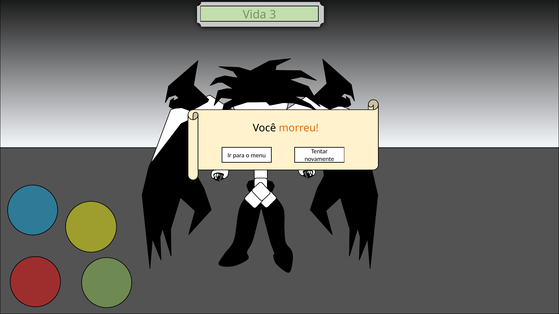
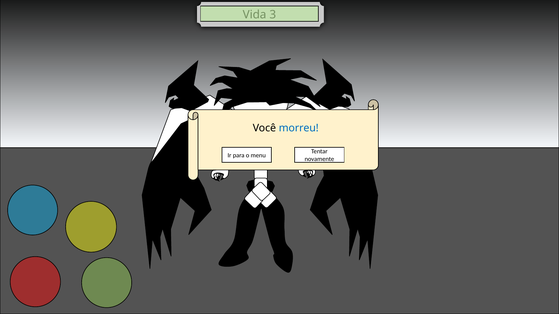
morreu colour: orange -> blue
